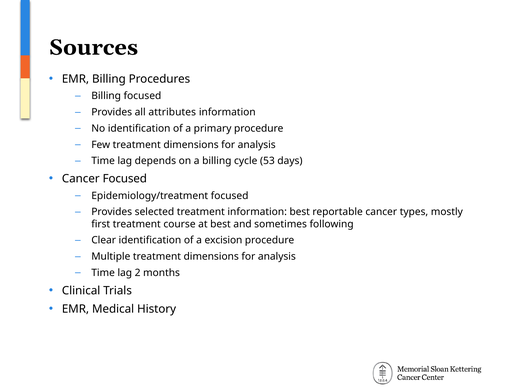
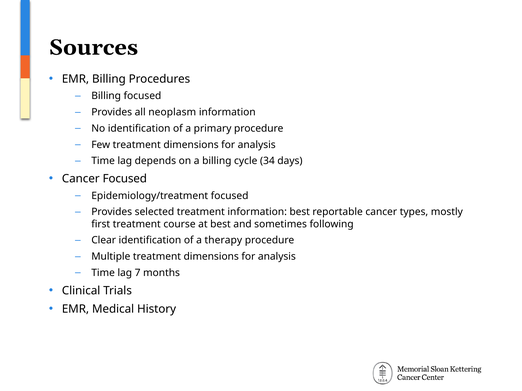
attributes: attributes -> neoplasm
53: 53 -> 34
excision: excision -> therapy
2: 2 -> 7
